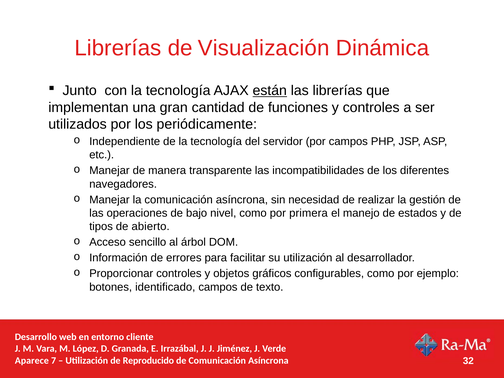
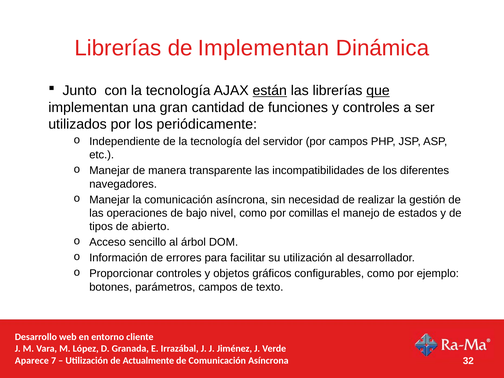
de Visualización: Visualización -> Implementan
que underline: none -> present
primera: primera -> comillas
identificado: identificado -> parámetros
Reproducido: Reproducido -> Actualmente
